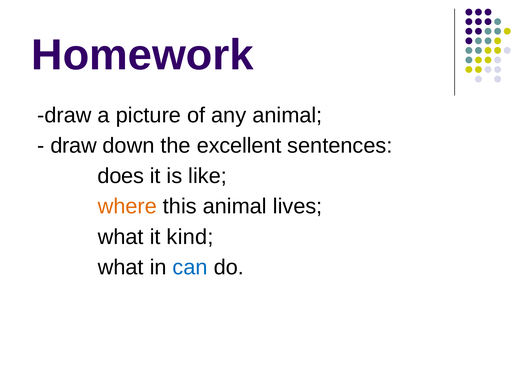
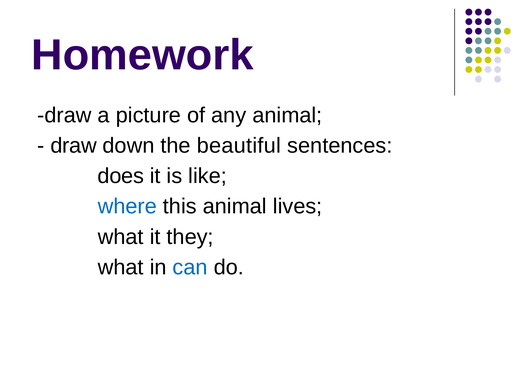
excellent: excellent -> beautiful
where colour: orange -> blue
kind: kind -> they
